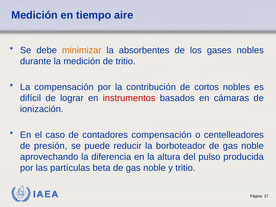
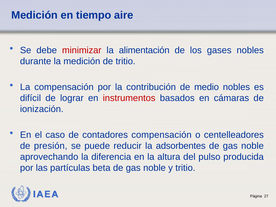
minimizar colour: orange -> red
absorbentes: absorbentes -> alimentación
cortos: cortos -> medio
borboteador: borboteador -> adsorbentes
